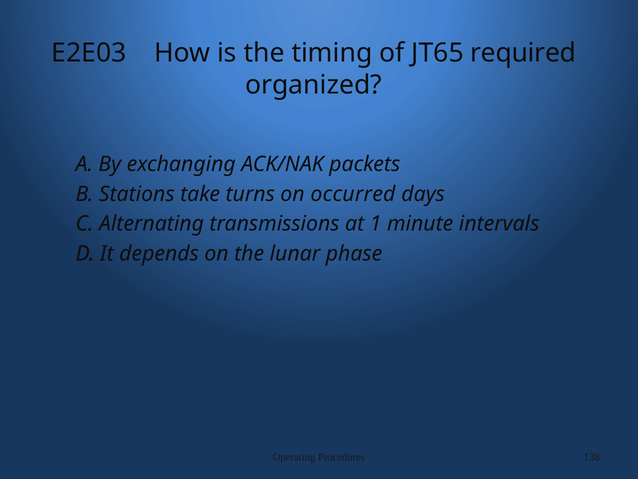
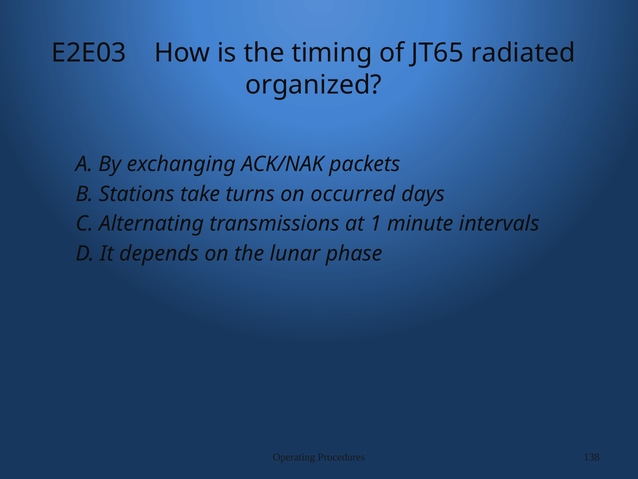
required: required -> radiated
